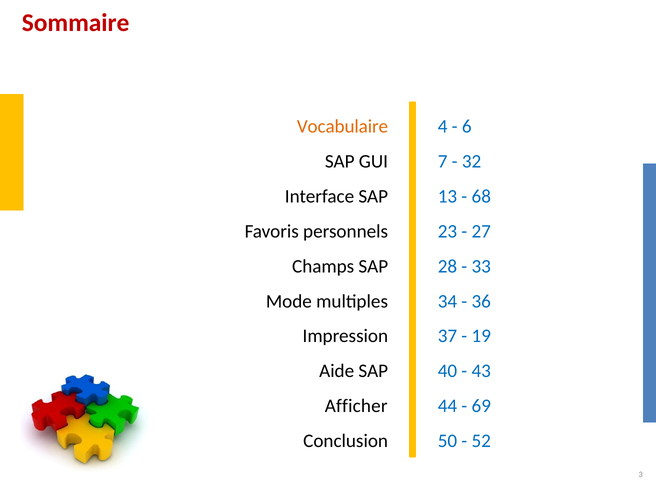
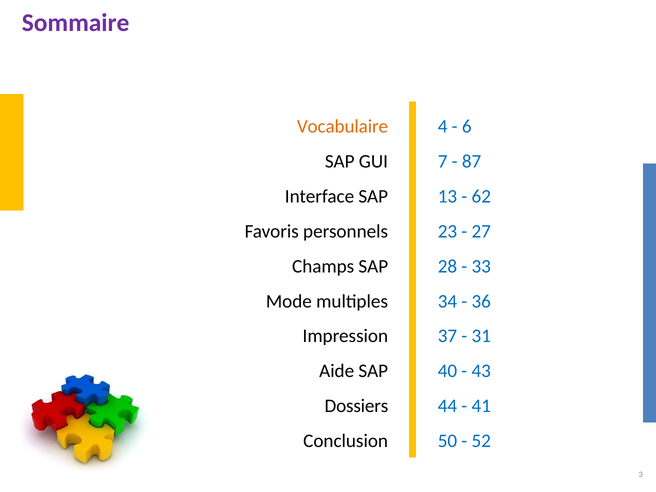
Sommaire colour: red -> purple
32: 32 -> 87
68: 68 -> 62
19: 19 -> 31
Afficher: Afficher -> Dossiers
69: 69 -> 41
